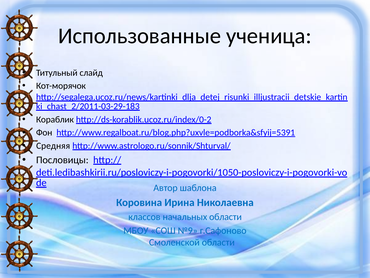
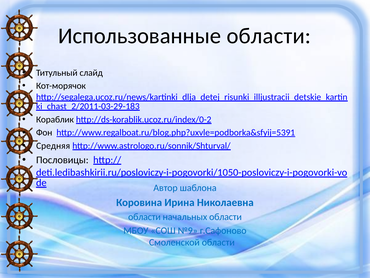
Использованные ученица: ученица -> области
классов at (144, 217): классов -> области
